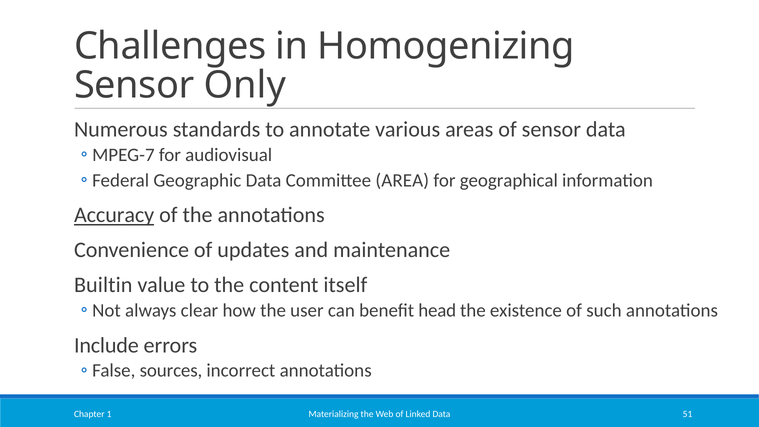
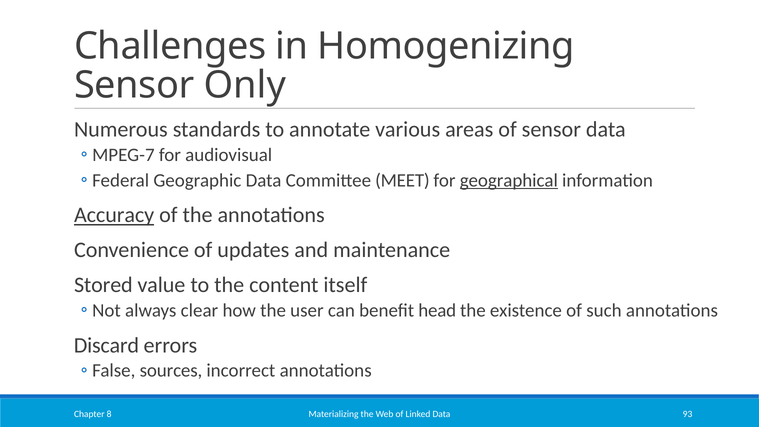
AREA: AREA -> MEET
geographical underline: none -> present
Builtin: Builtin -> Stored
Include: Include -> Discard
51: 51 -> 93
1: 1 -> 8
